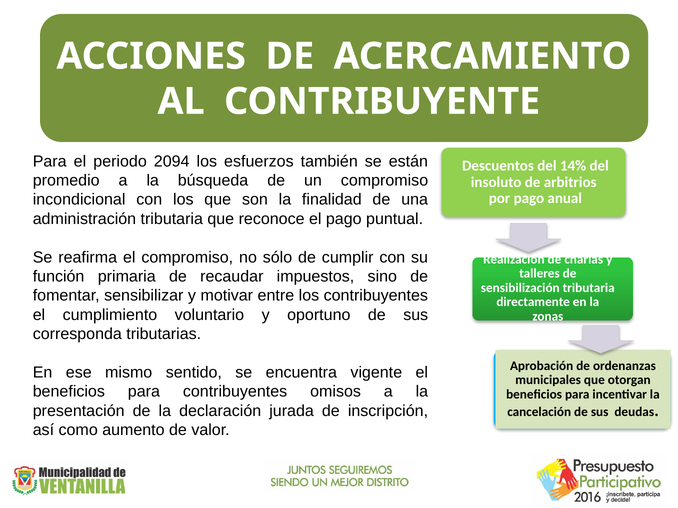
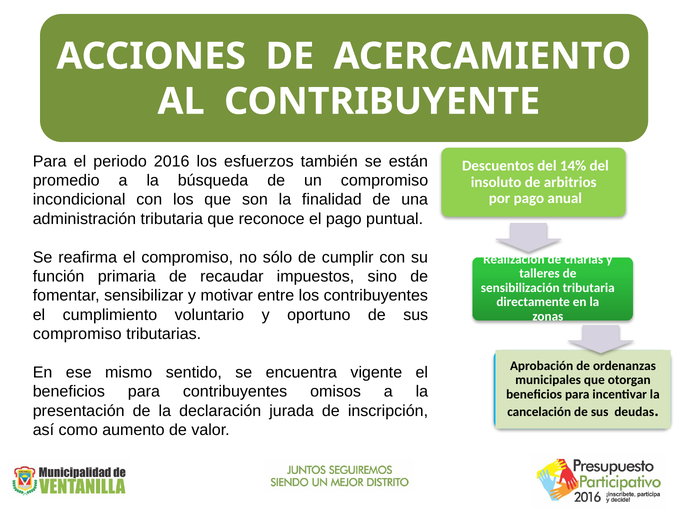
2094: 2094 -> 2016
corresponda at (77, 334): corresponda -> compromiso
